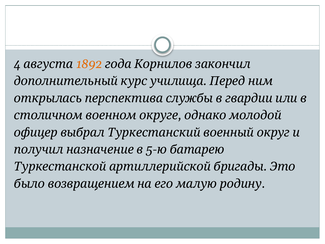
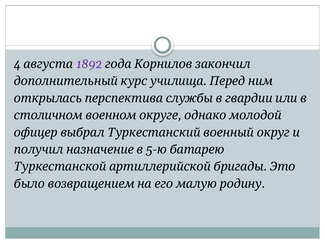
1892 colour: orange -> purple
